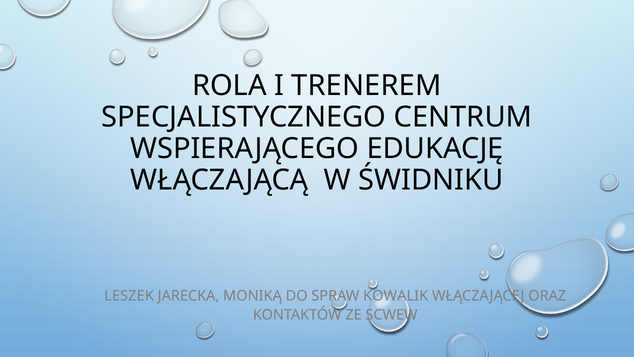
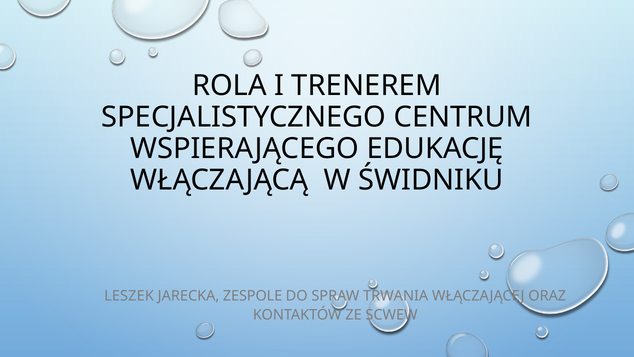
MONIKĄ: MONIKĄ -> ZESPOLE
KOWALIK: KOWALIK -> TRWANIA
